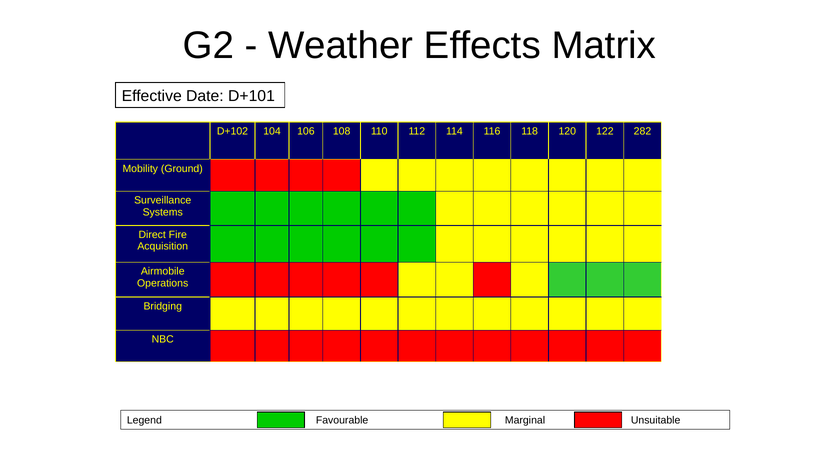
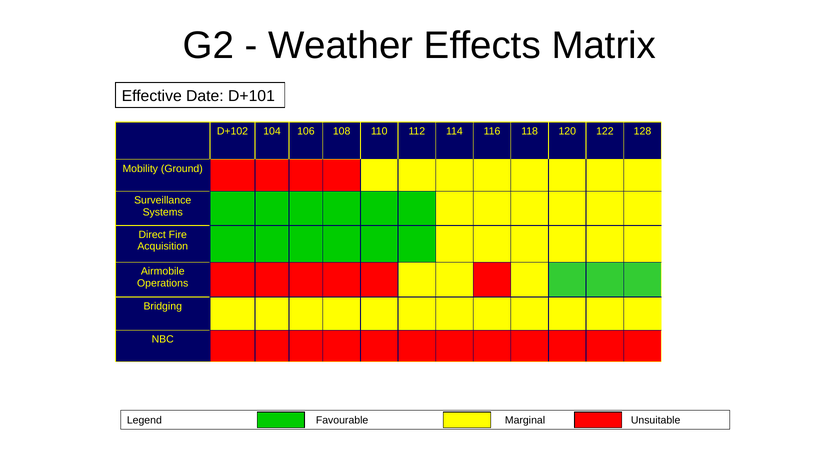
282: 282 -> 128
